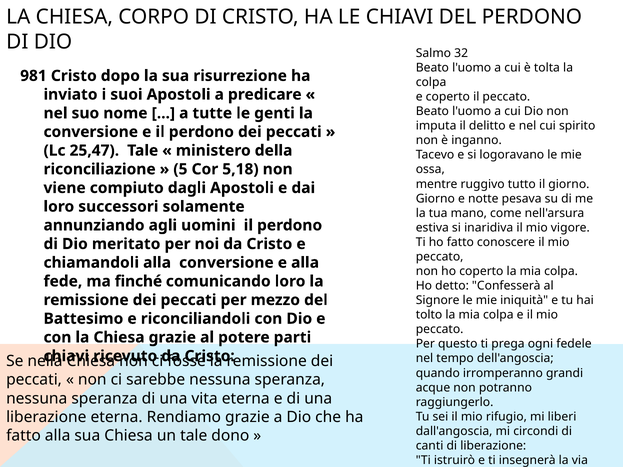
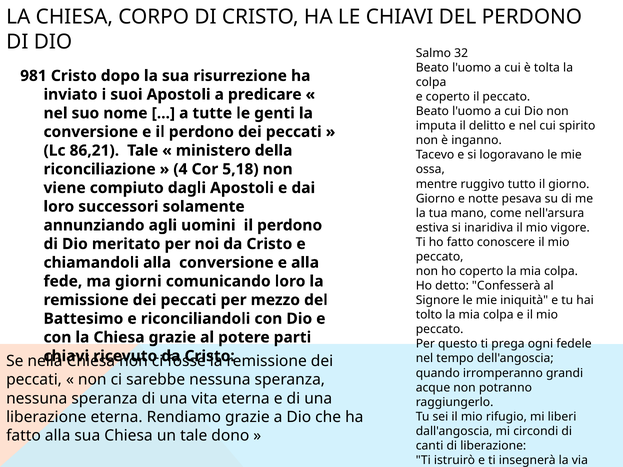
25,47: 25,47 -> 86,21
5: 5 -> 4
finché: finché -> giorni
